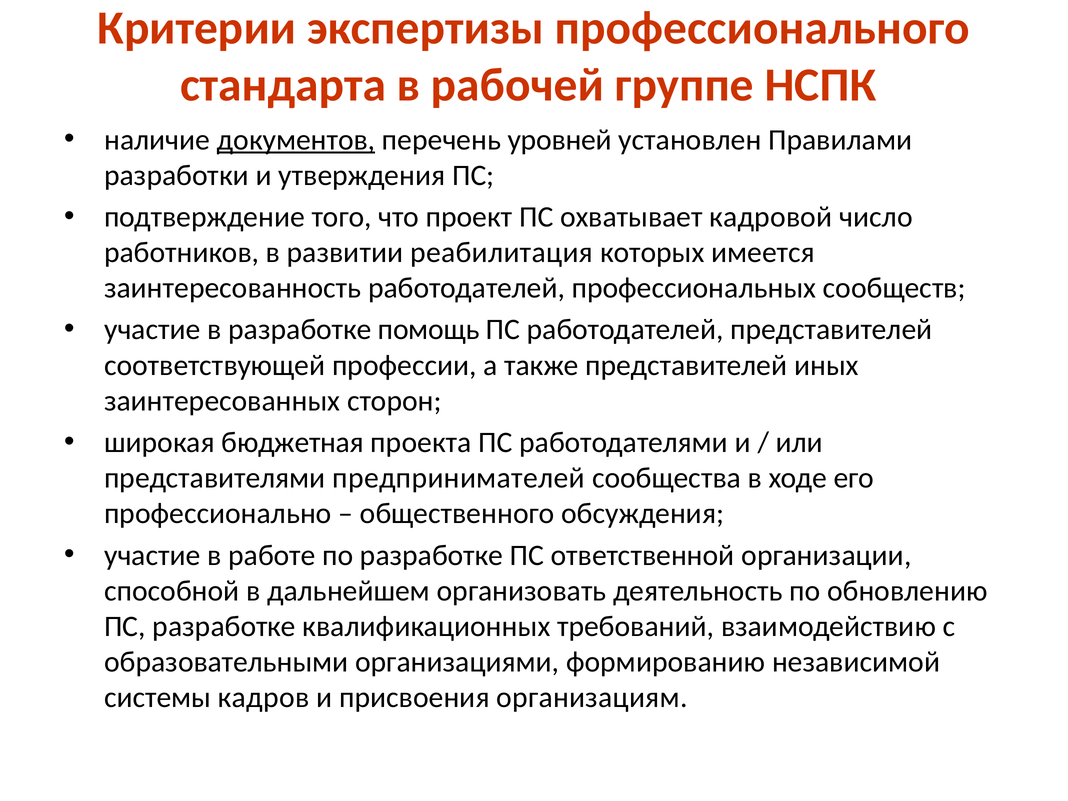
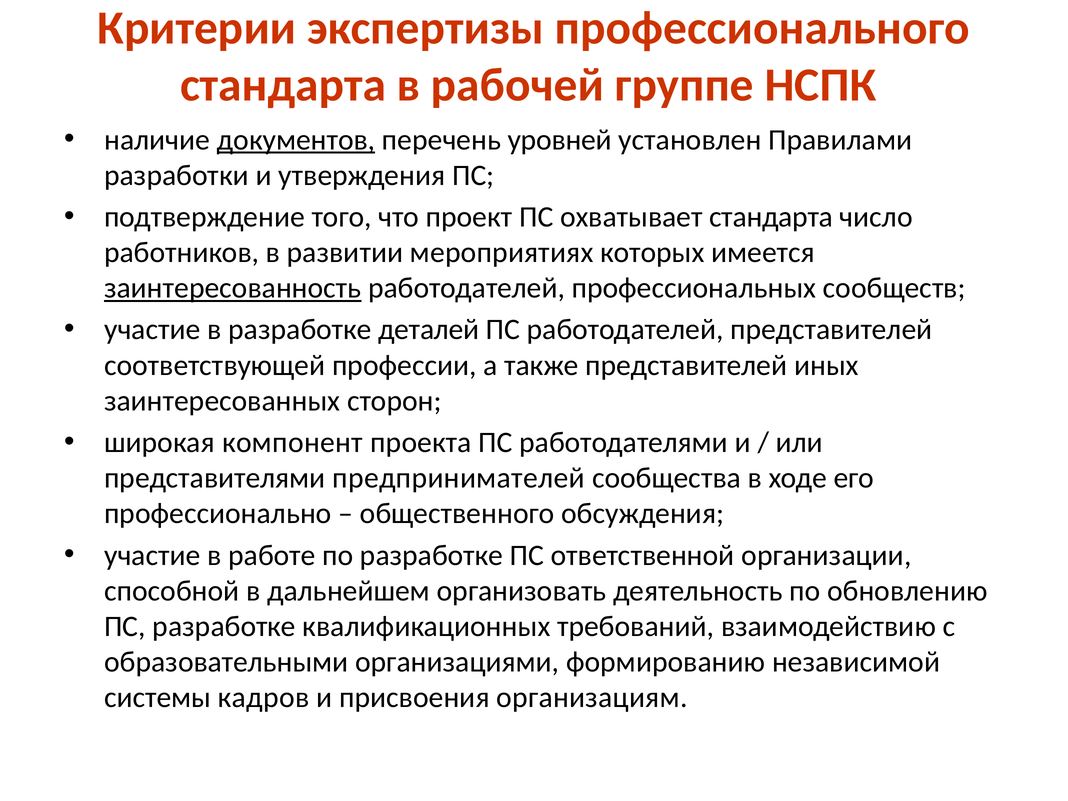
охватывает кадровой: кадровой -> стандарта
реабилитация: реабилитация -> мероприятиях
заинтересованность underline: none -> present
помощь: помощь -> деталей
бюджетная: бюджетная -> компонент
